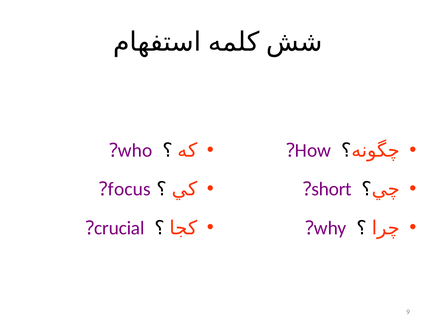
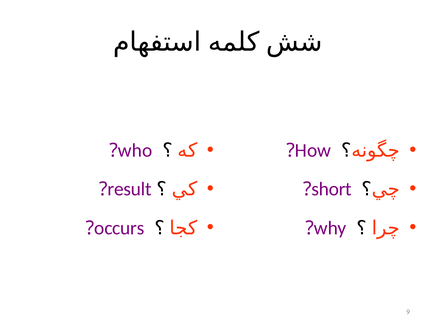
focus: focus -> result
crucial: crucial -> occurs
